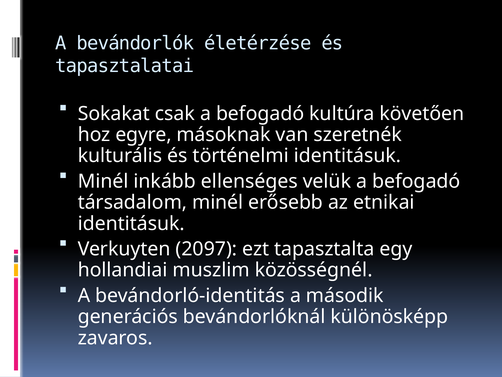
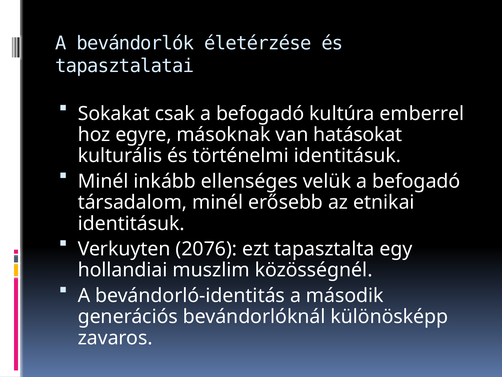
követően: követően -> emberrel
szeretnék: szeretnék -> hatásokat
2097: 2097 -> 2076
